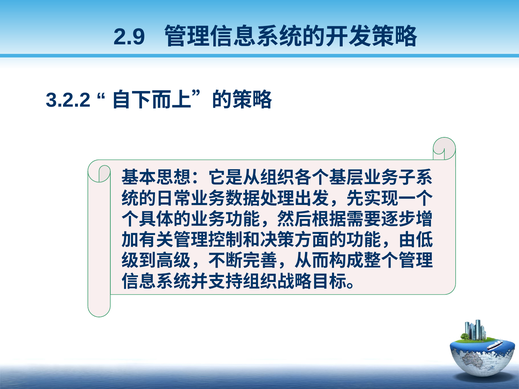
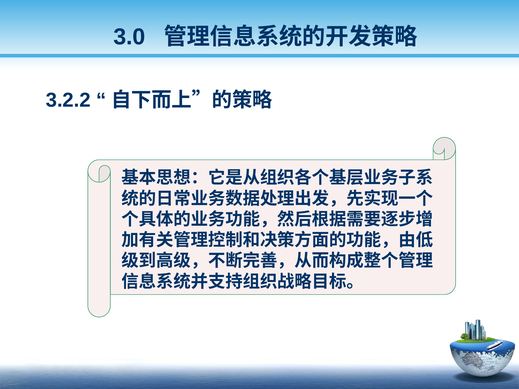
2.9: 2.9 -> 3.0
